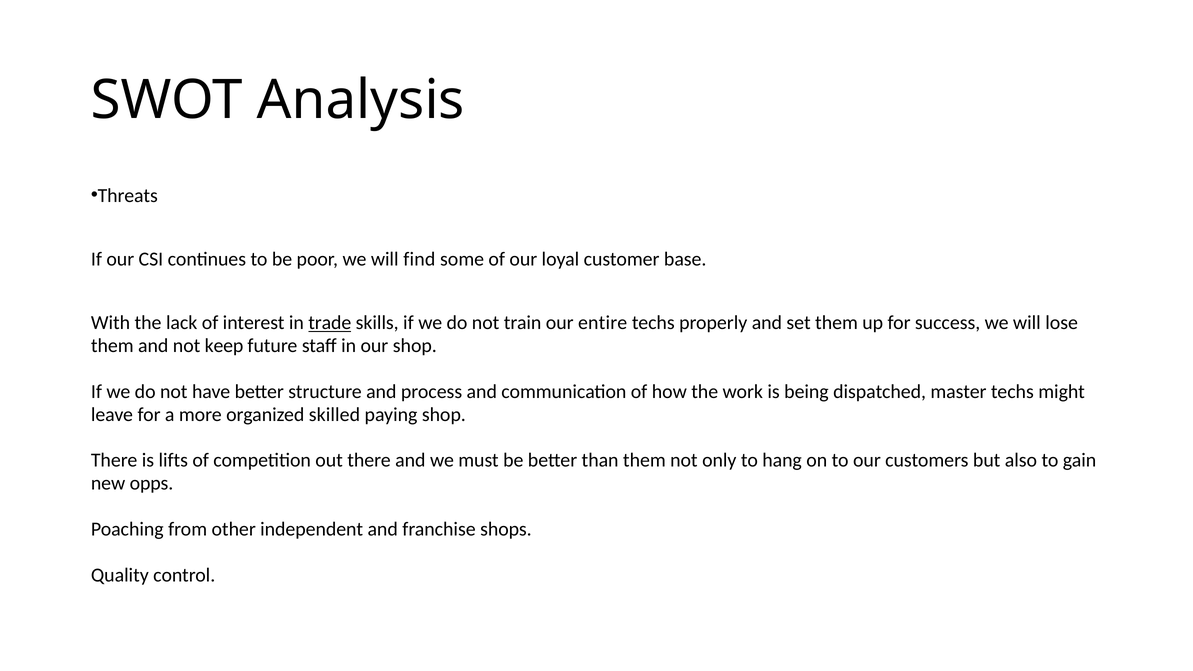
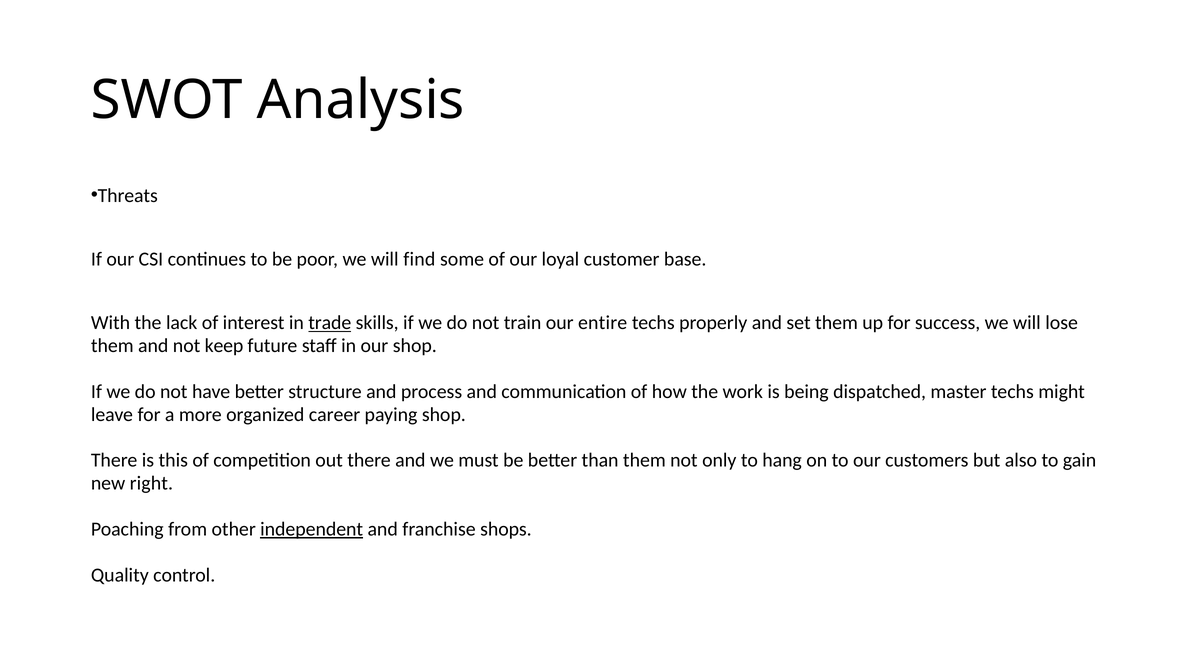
skilled: skilled -> career
lifts: lifts -> this
opps: opps -> right
independent underline: none -> present
